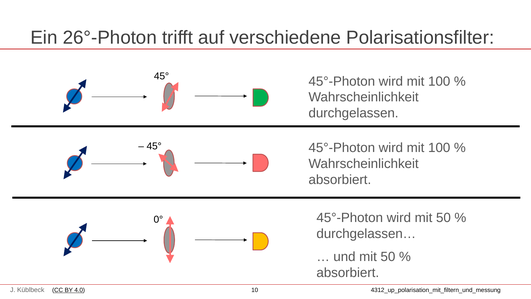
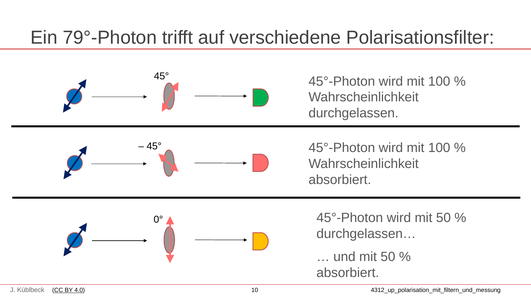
26°-Photon: 26°-Photon -> 79°-Photon
